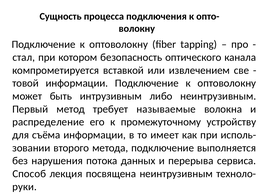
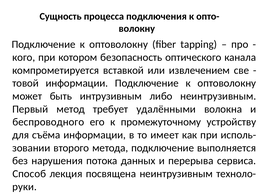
стал: стал -> кого
называемые: называемые -> удалёнными
распределение: распределение -> беспроводного
